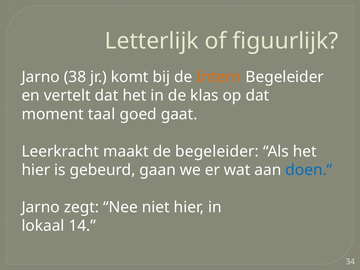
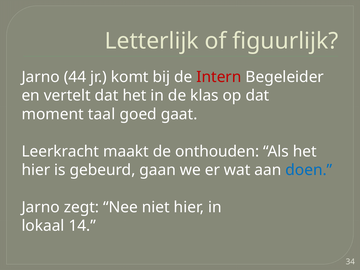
38: 38 -> 44
Intern colour: orange -> red
de begeleider: begeleider -> onthouden
